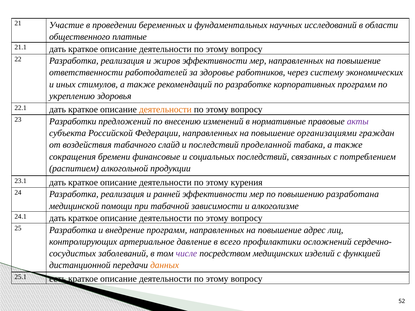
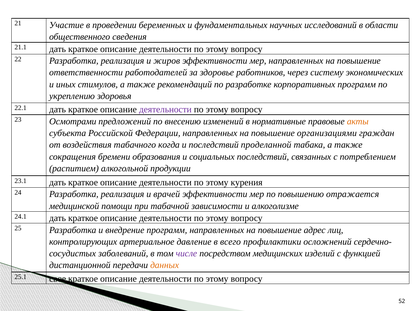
платные: платные -> сведения
деятельности at (165, 110) colour: orange -> purple
Разработки: Разработки -> Осмотрами
акты colour: purple -> orange
слайд: слайд -> когда
финансовые: финансовые -> образования
ранней: ранней -> врачей
разработана: разработана -> отражается
есть: есть -> свое
